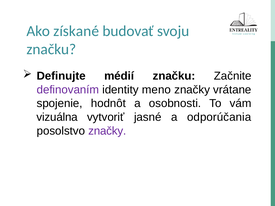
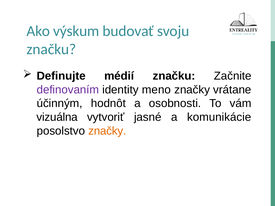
získané: získané -> výskum
spojenie: spojenie -> účinným
odporúčania: odporúčania -> komunikácie
značky at (107, 131) colour: purple -> orange
